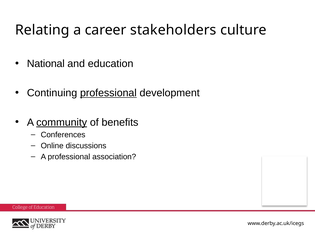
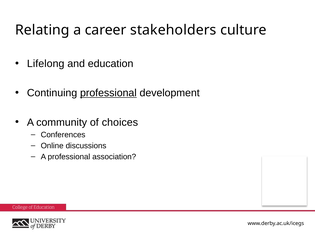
National: National -> Lifelong
community underline: present -> none
benefits: benefits -> choices
